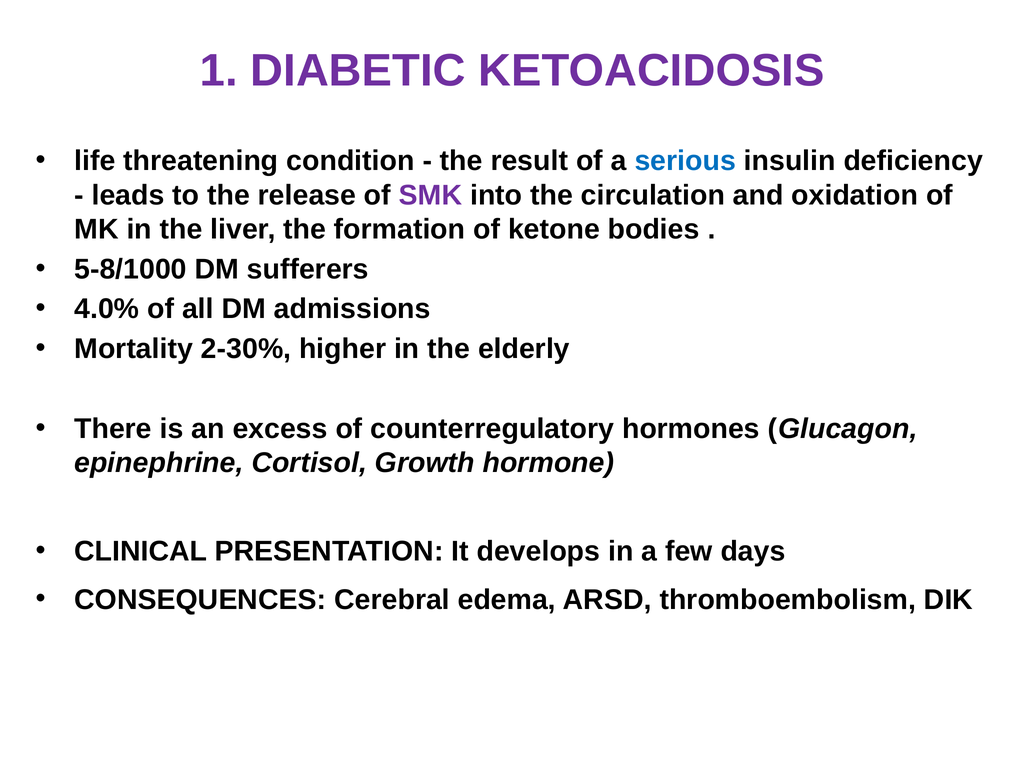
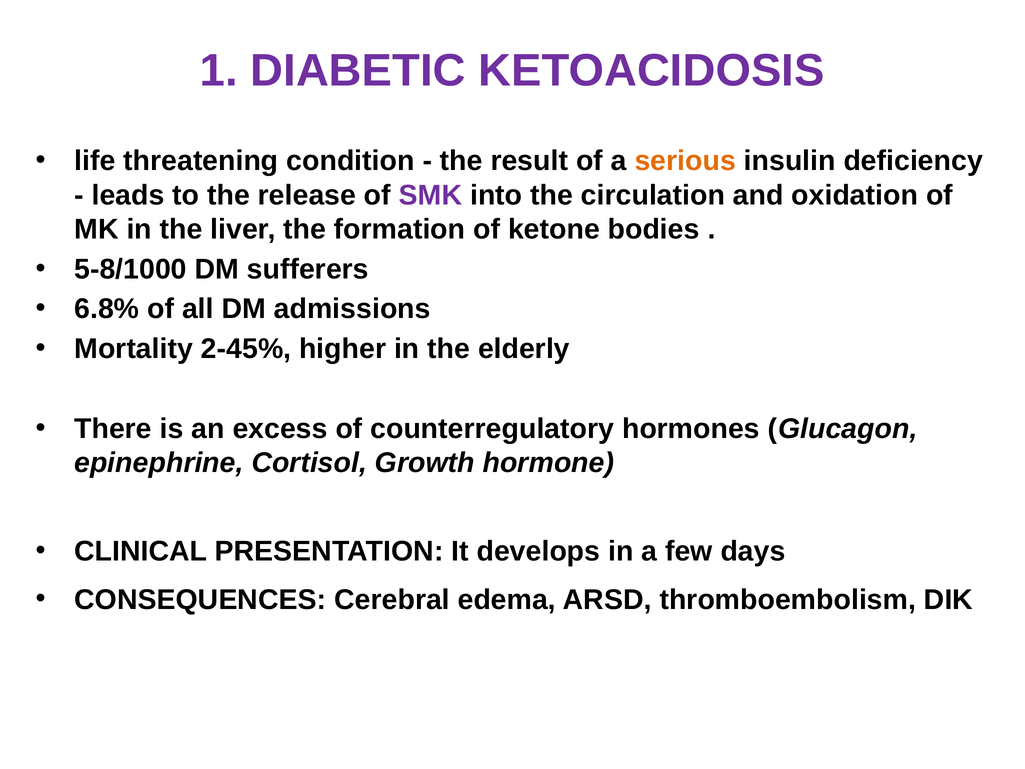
serious colour: blue -> orange
4.0%: 4.0% -> 6.8%
2-30%: 2-30% -> 2-45%
